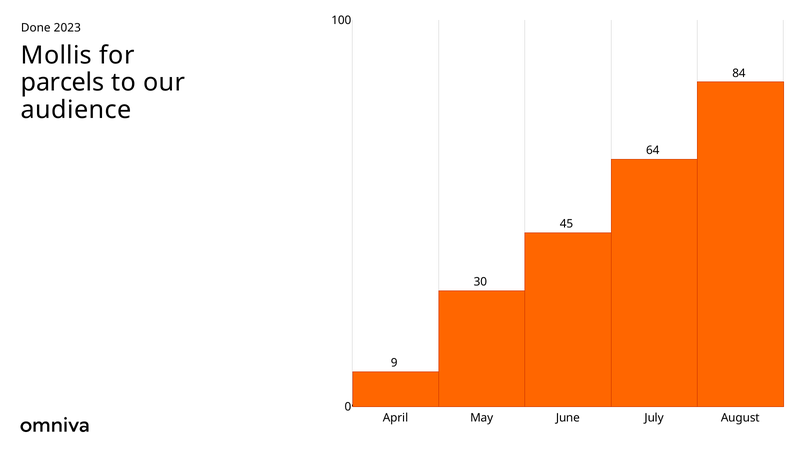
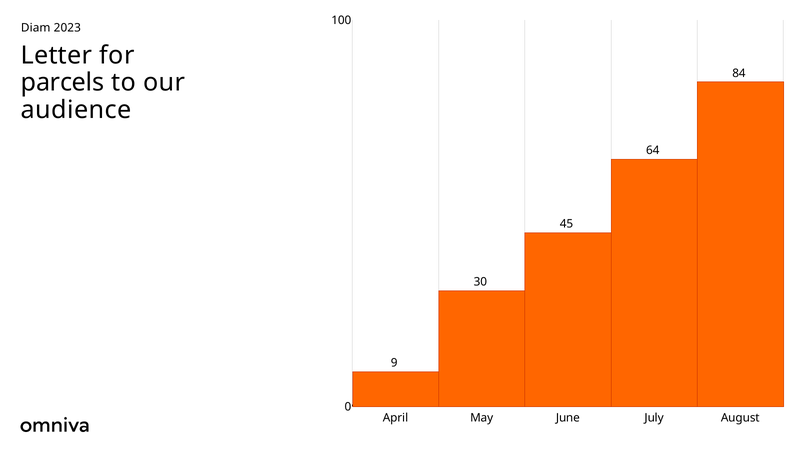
Done: Done -> Diam
Mollis: Mollis -> Letter
